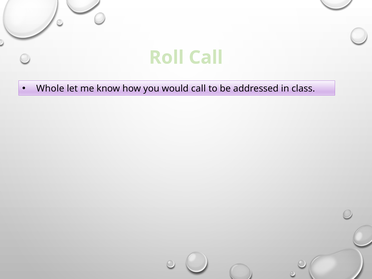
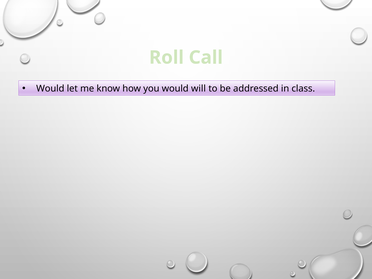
Whole at (50, 89): Whole -> Would
would call: call -> will
